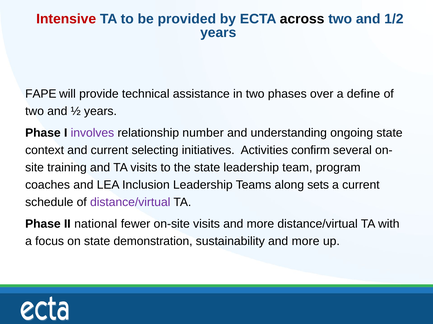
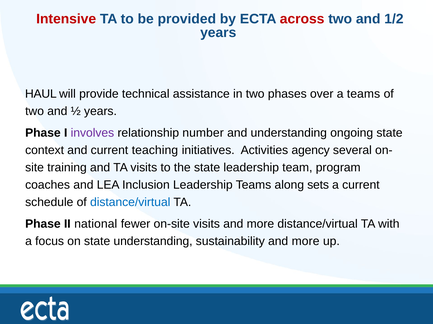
across colour: black -> red
FAPE: FAPE -> HAUL
a define: define -> teams
selecting: selecting -> teaching
confirm: confirm -> agency
distance/virtual at (130, 203) colour: purple -> blue
state demonstration: demonstration -> understanding
